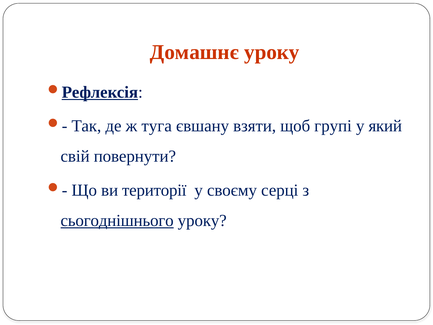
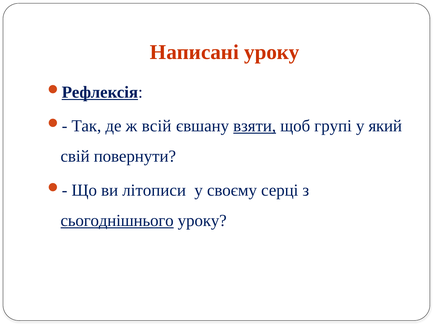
Домашнє: Домашнє -> Написані
туга: туга -> всій
взяти underline: none -> present
території: території -> літописи
